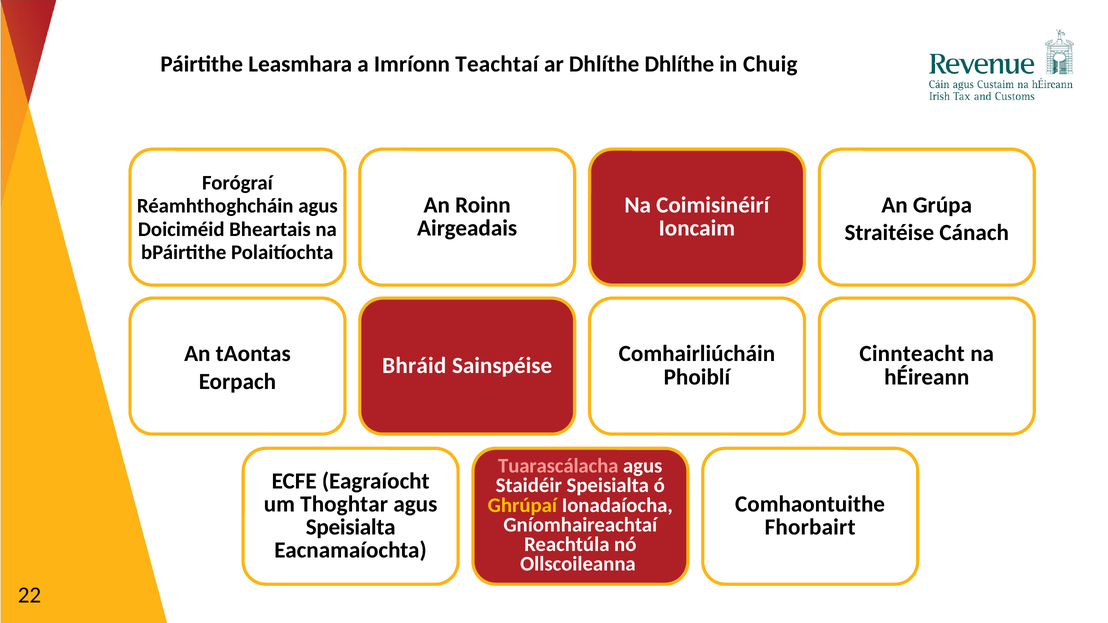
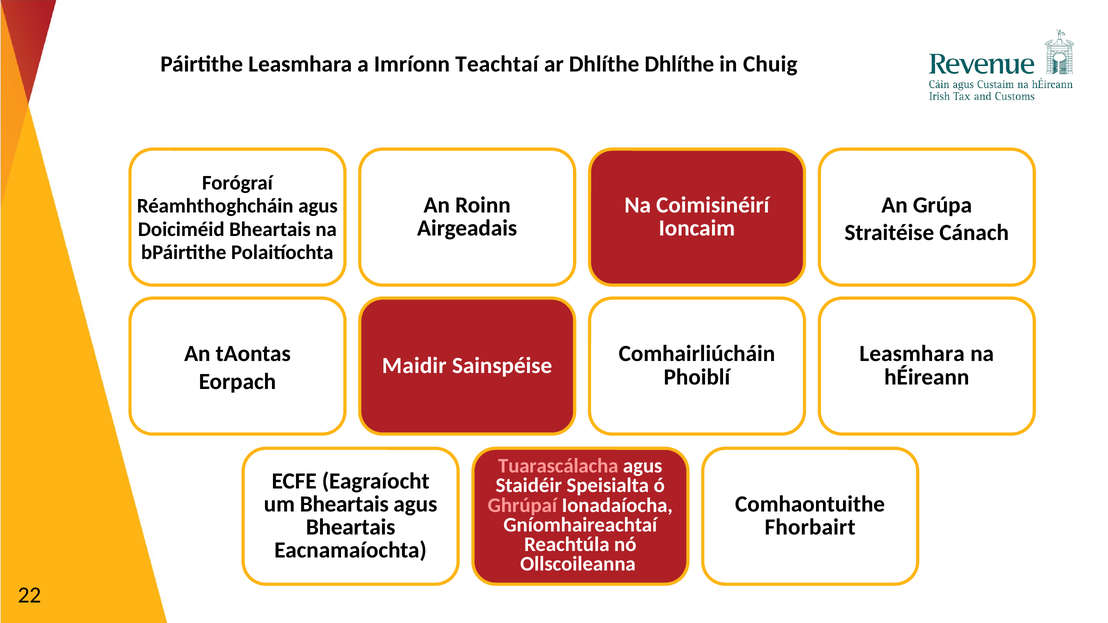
Cinnteacht at (912, 354): Cinnteacht -> Leasmhara
Bhráid: Bhráid -> Maidir
um Thoghtar: Thoghtar -> Bheartais
Ghrúpaí colour: yellow -> pink
Speisialta at (351, 527): Speisialta -> Bheartais
